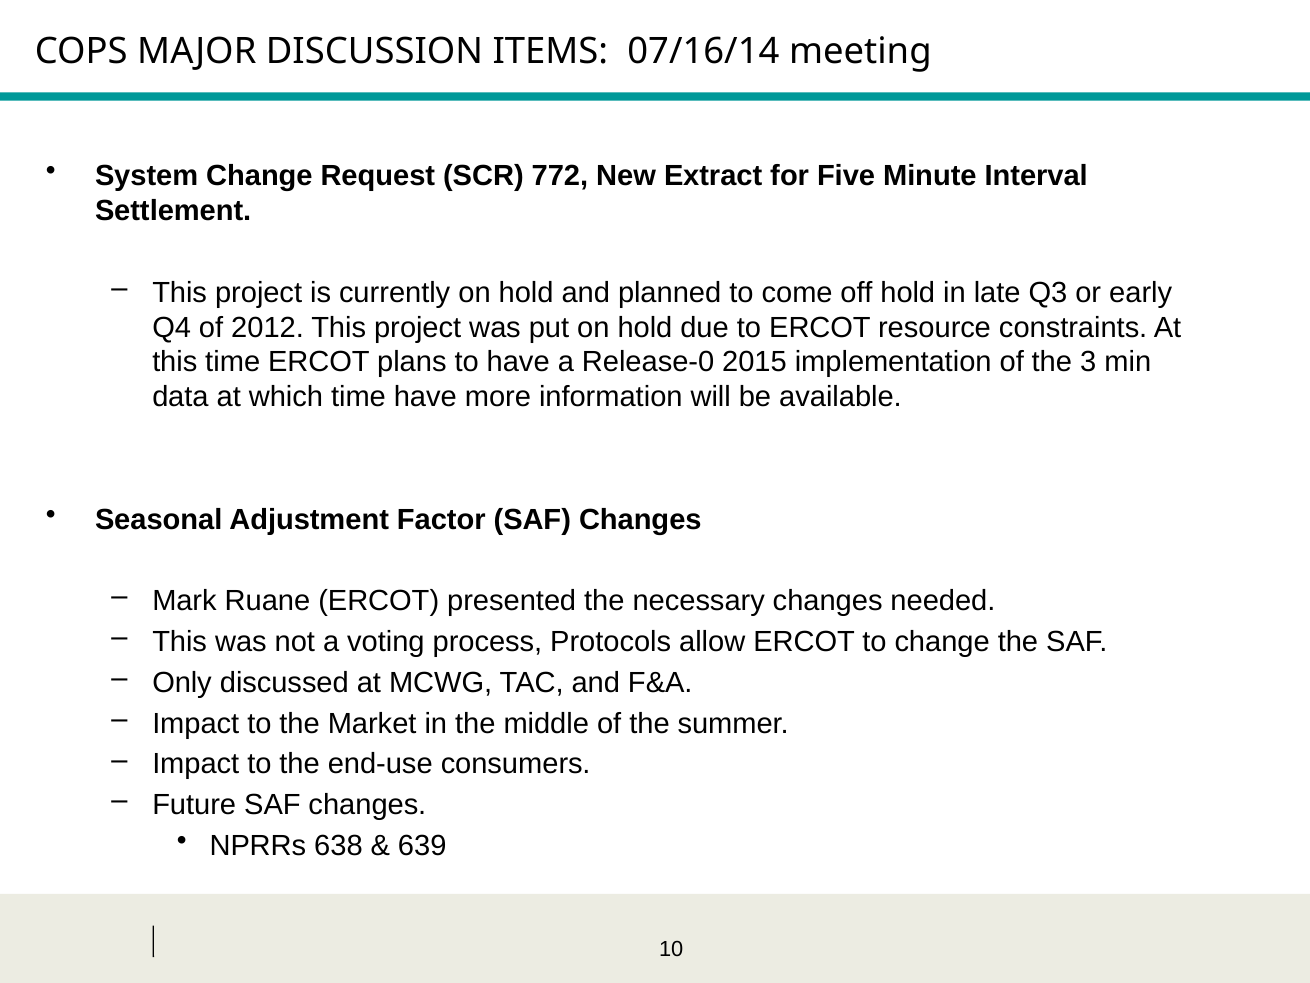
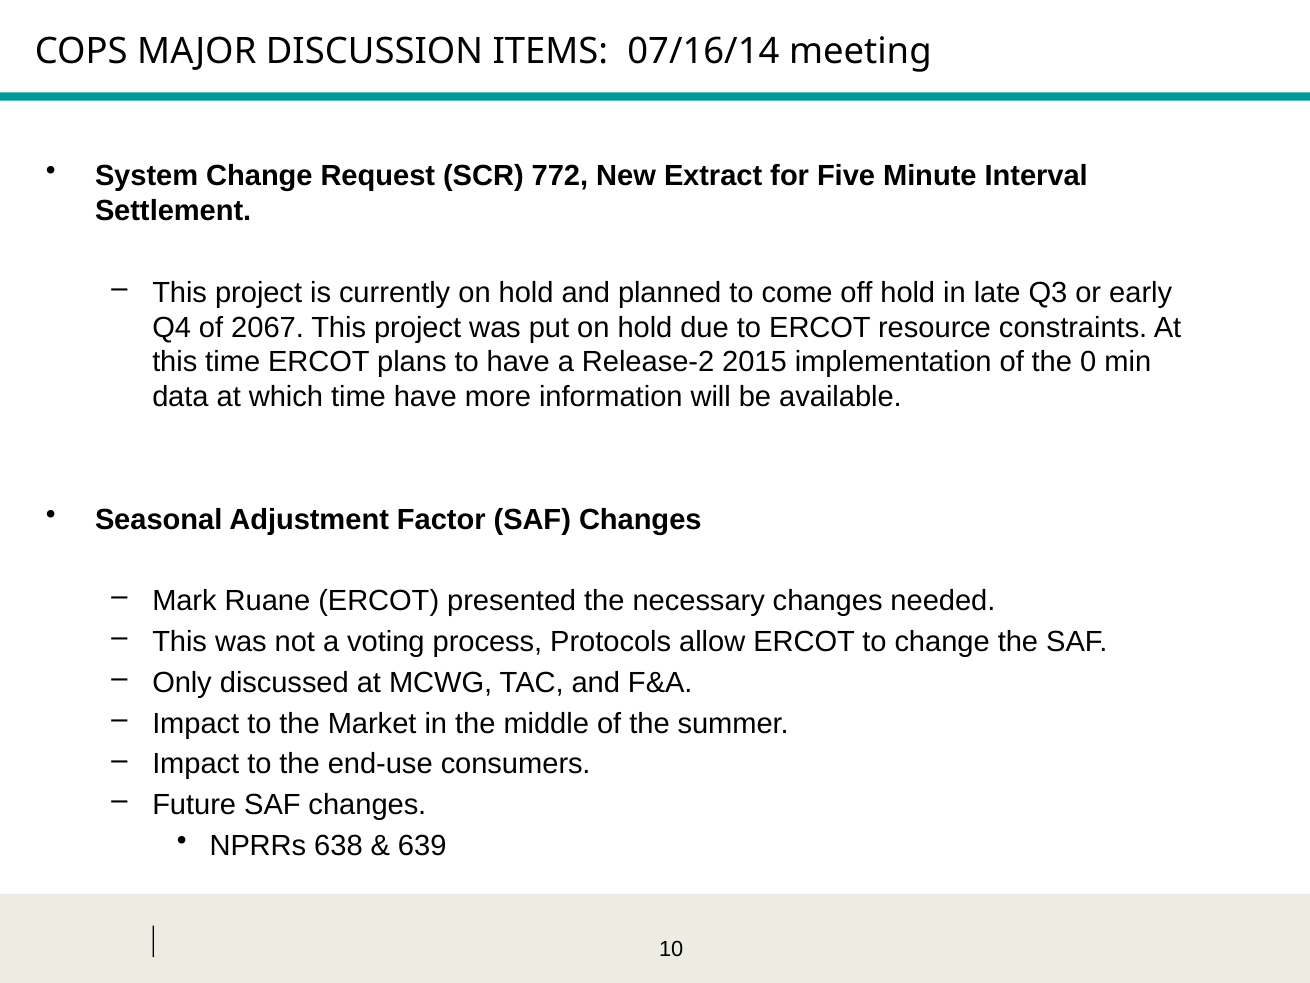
2012: 2012 -> 2067
Release-0: Release-0 -> Release-2
3: 3 -> 0
